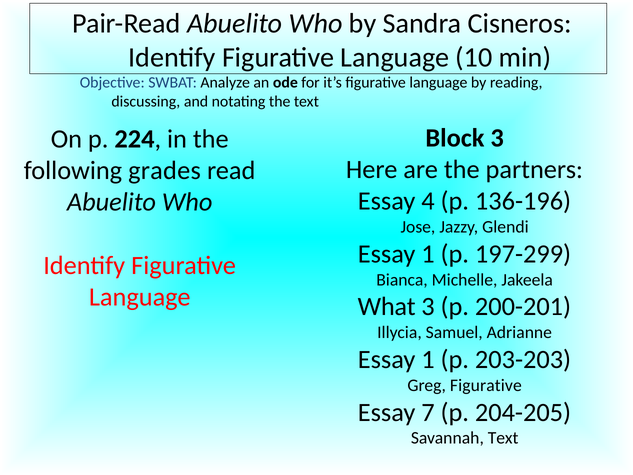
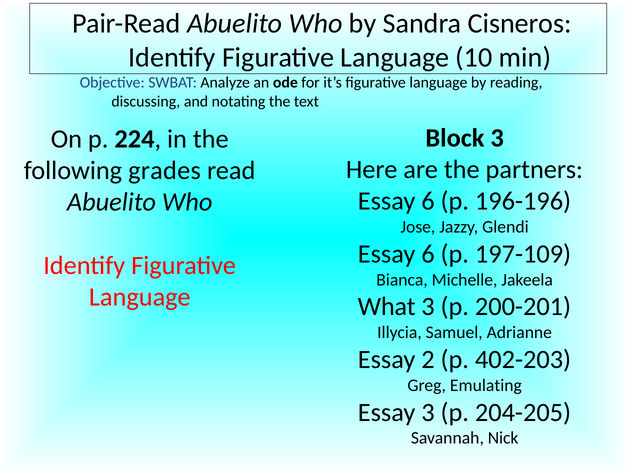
4 at (428, 201): 4 -> 6
136-196: 136-196 -> 196-196
1 at (428, 254): 1 -> 6
197-299: 197-299 -> 197-109
1 at (428, 359): 1 -> 2
203-203: 203-203 -> 402-203
Greg Figurative: Figurative -> Emulating
Essay 7: 7 -> 3
Savannah Text: Text -> Nick
